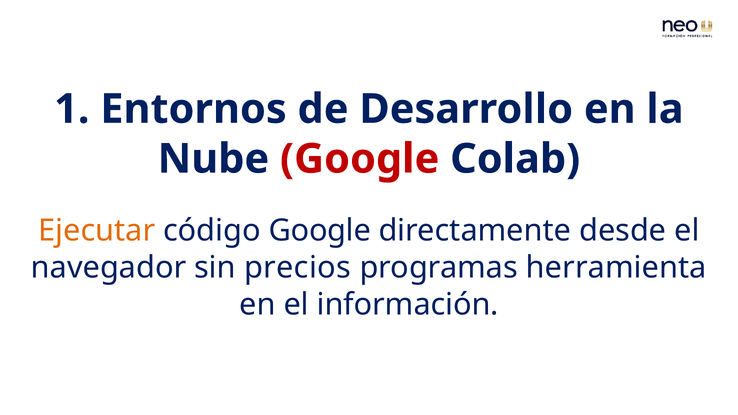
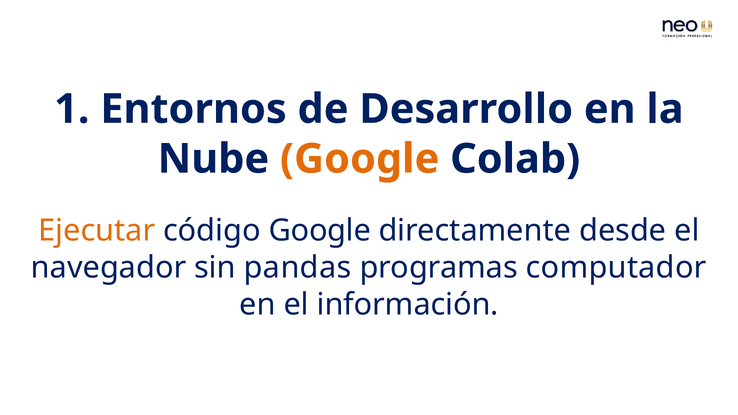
Google at (360, 159) colour: red -> orange
precios: precios -> pandas
herramienta: herramienta -> computador
